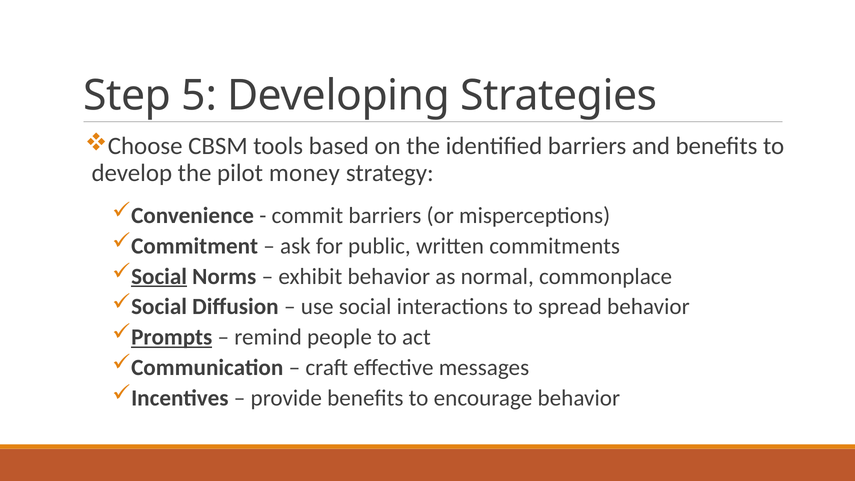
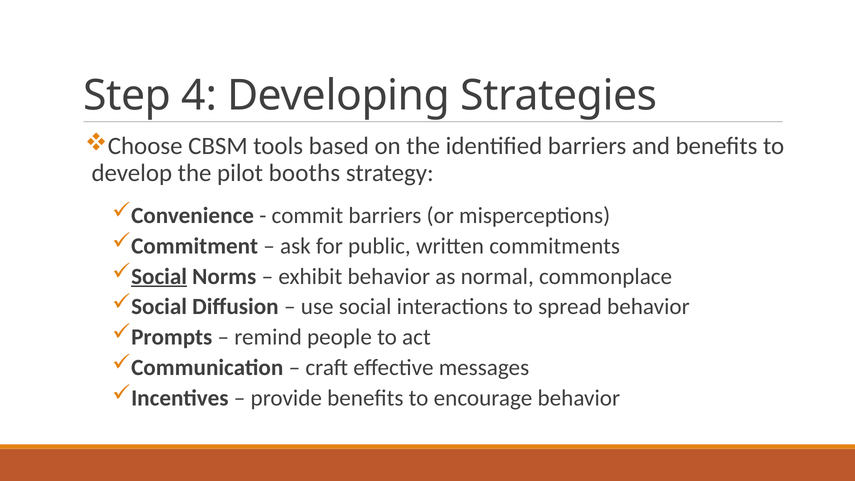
5: 5 -> 4
money: money -> booths
Prompts underline: present -> none
